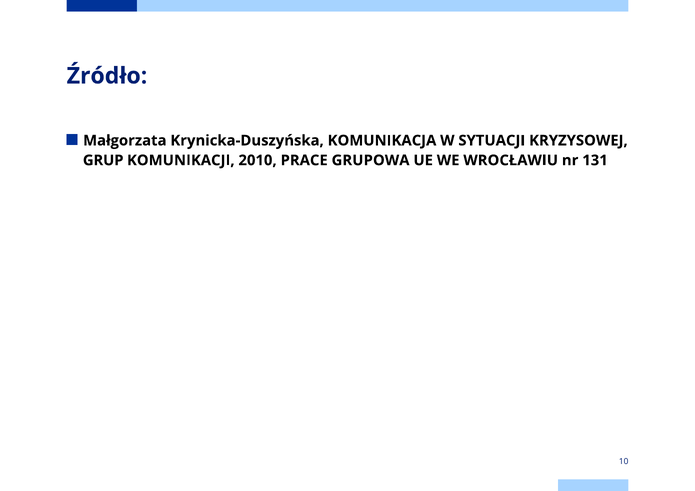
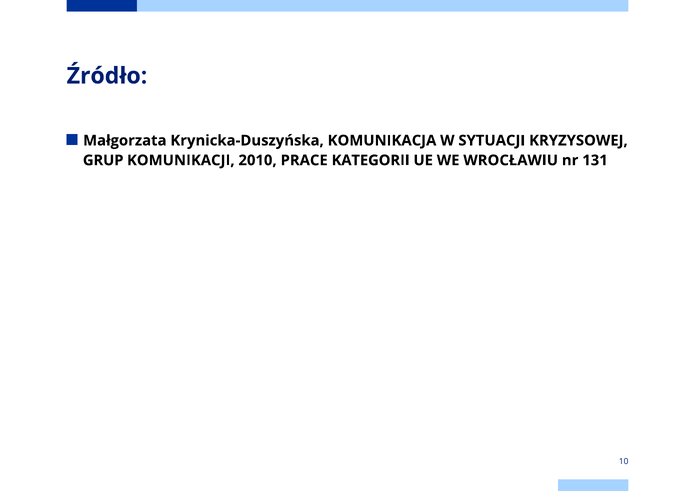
GRUPOWA: GRUPOWA -> KATEGORII
